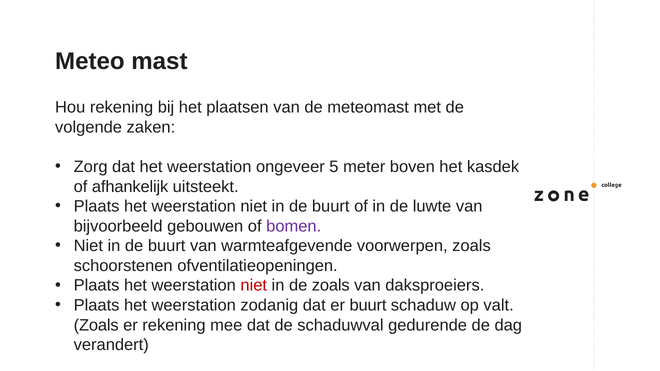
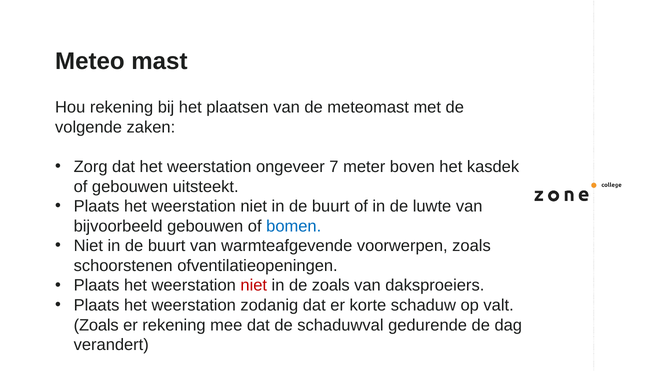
5: 5 -> 7
of afhankelijk: afhankelijk -> gebouwen
bomen colour: purple -> blue
er buurt: buurt -> korte
